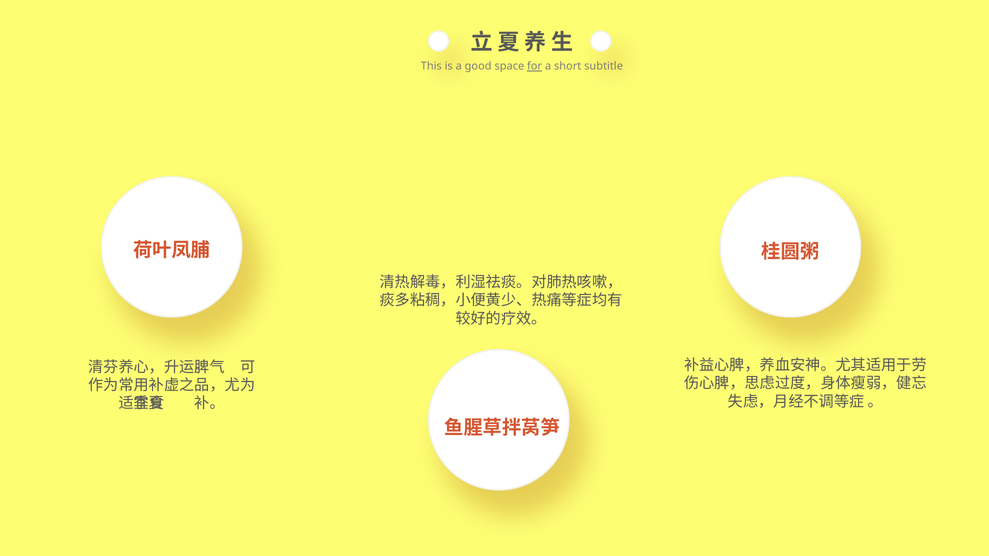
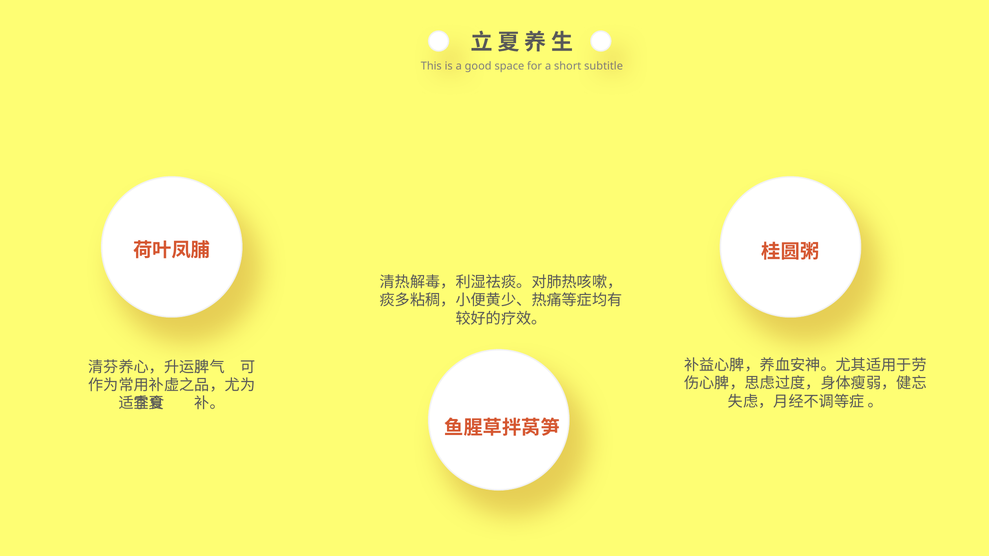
for underline: present -> none
